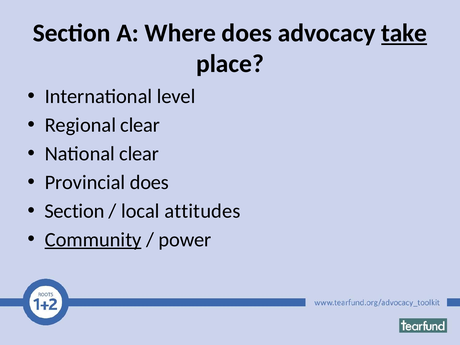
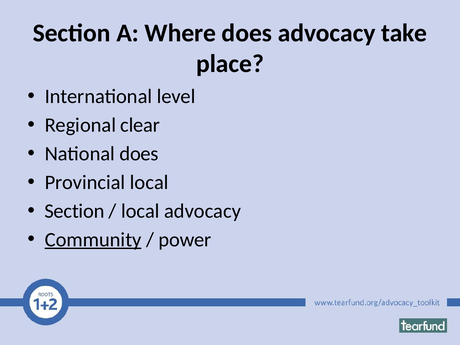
take underline: present -> none
National clear: clear -> does
Provincial does: does -> local
local attitudes: attitudes -> advocacy
